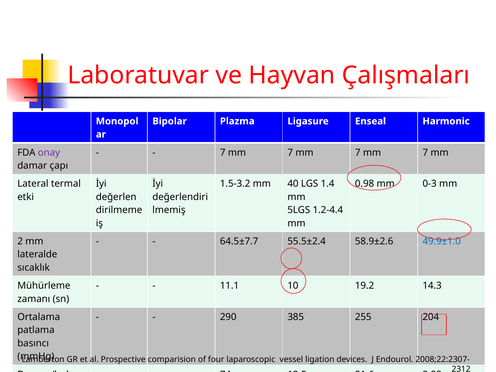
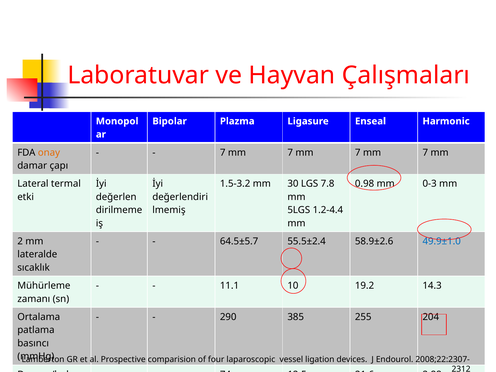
onay colour: purple -> orange
40: 40 -> 30
1.4: 1.4 -> 7.8
64.5±7.7: 64.5±7.7 -> 64.5±5.7
